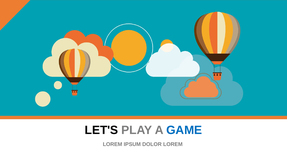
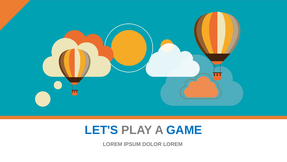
LET'S colour: black -> blue
